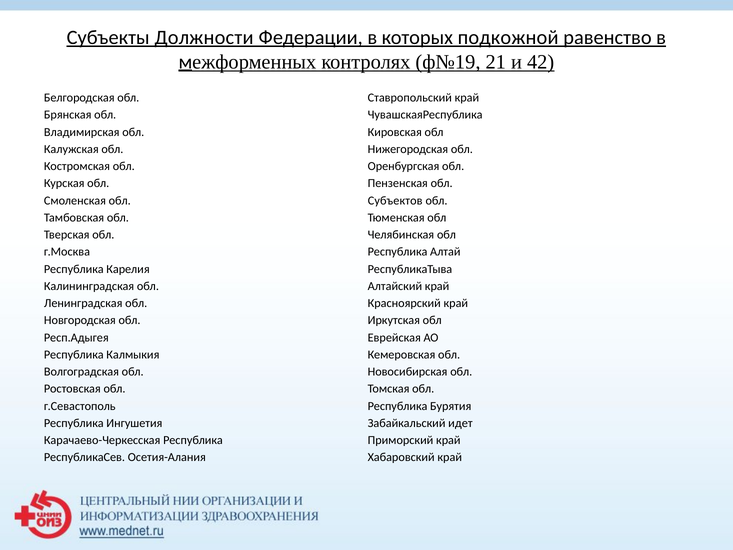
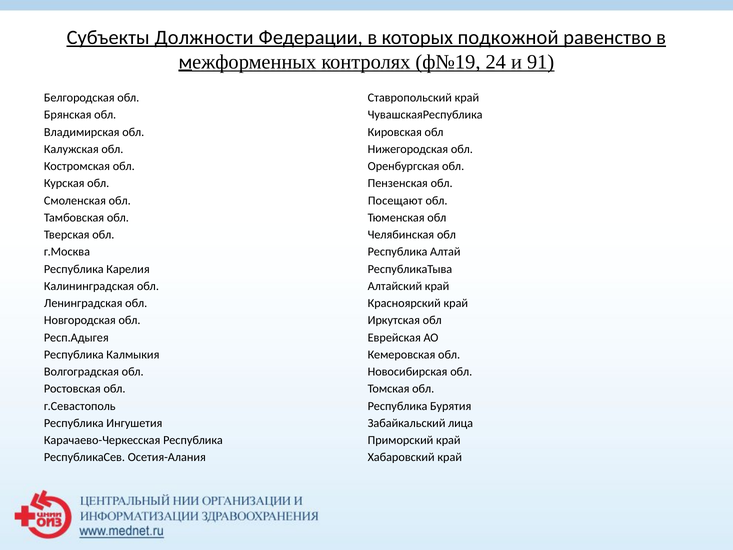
21: 21 -> 24
42: 42 -> 91
Субъектов: Субъектов -> Посещают
идет: идет -> лица
